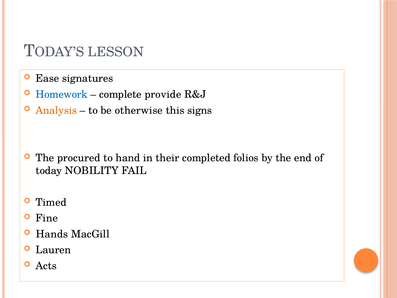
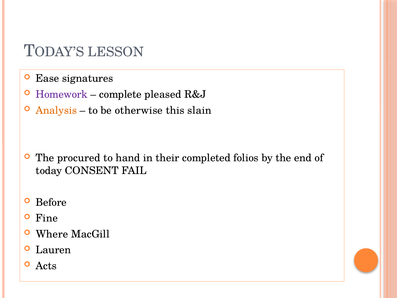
Homework colour: blue -> purple
provide: provide -> pleased
signs: signs -> slain
NOBILITY: NOBILITY -> CONSENT
Timed: Timed -> Before
Hands: Hands -> Where
